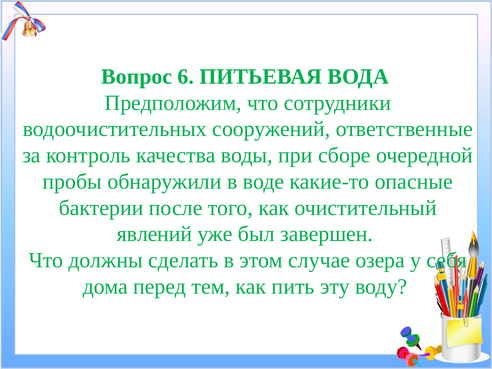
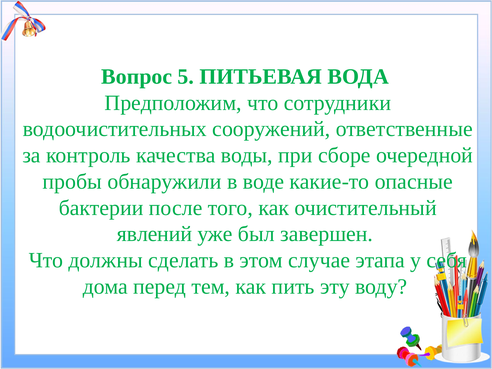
6: 6 -> 5
озера: озера -> этапа
